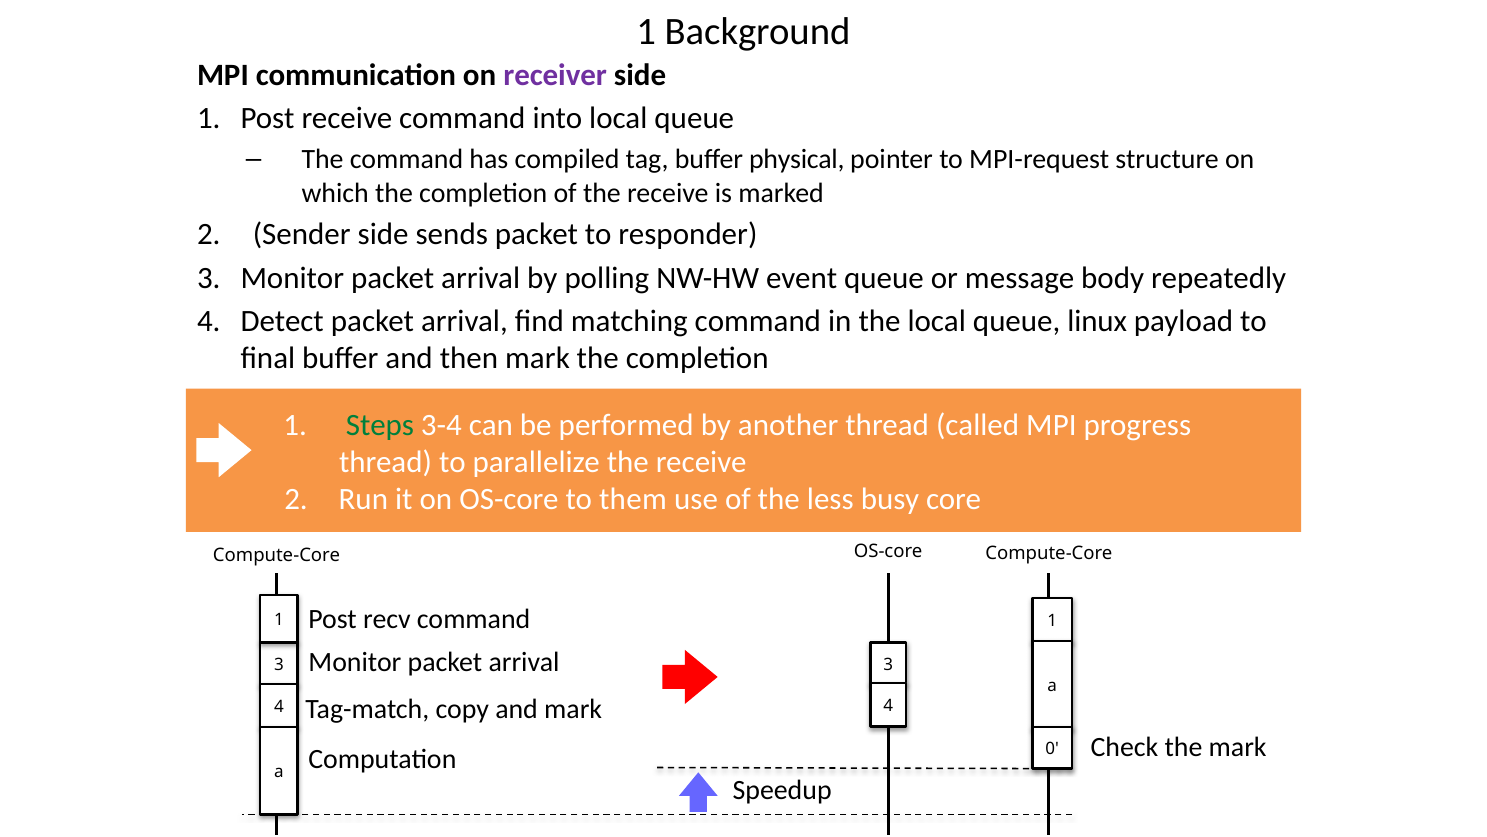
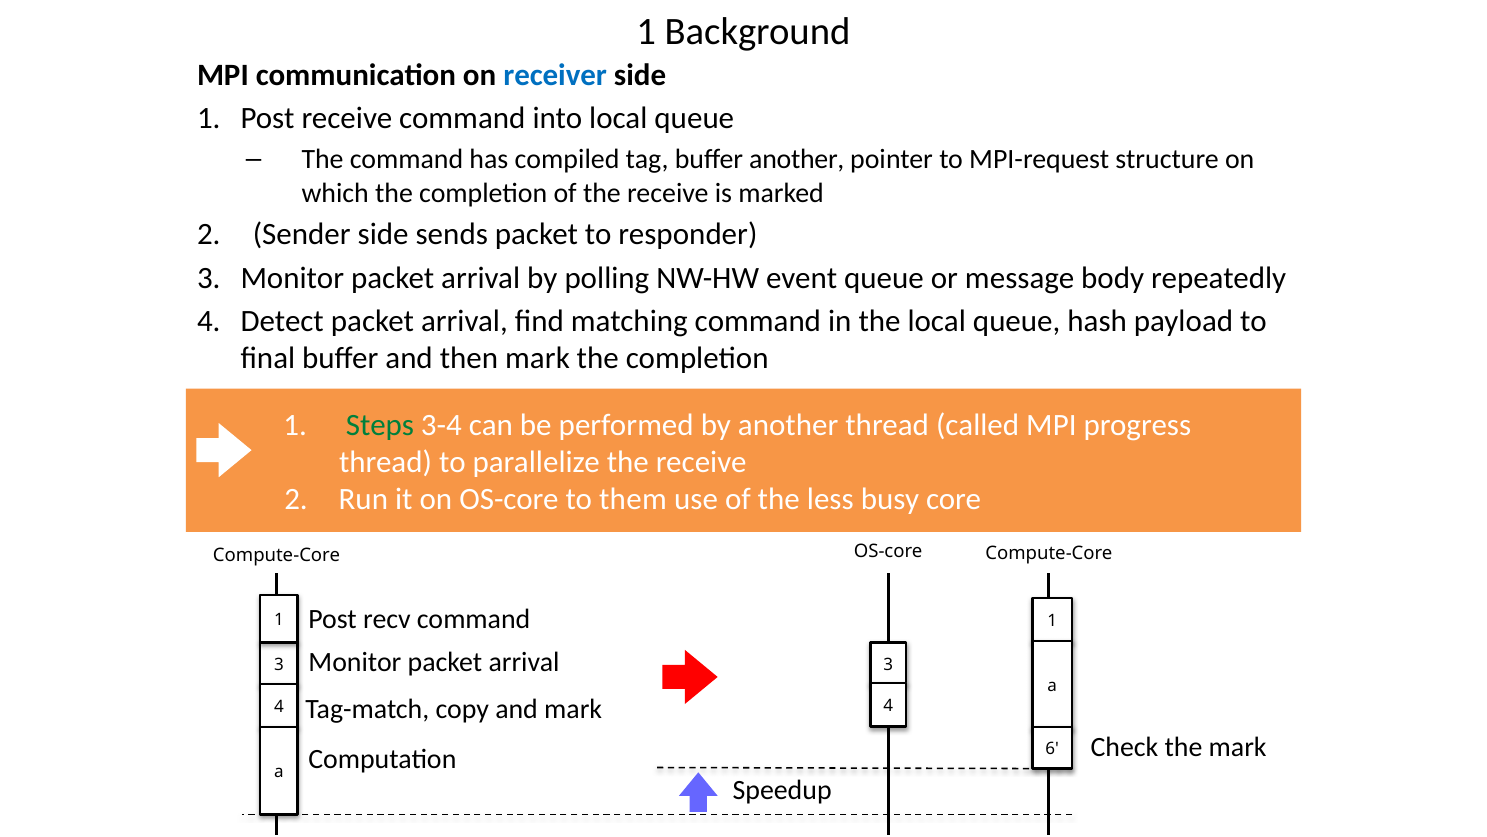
receiver colour: purple -> blue
buffer physical: physical -> another
linux: linux -> hash
0: 0 -> 6
